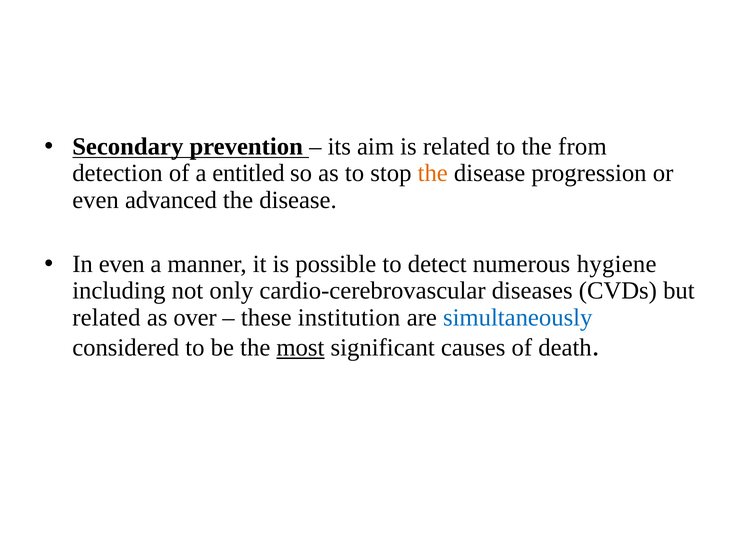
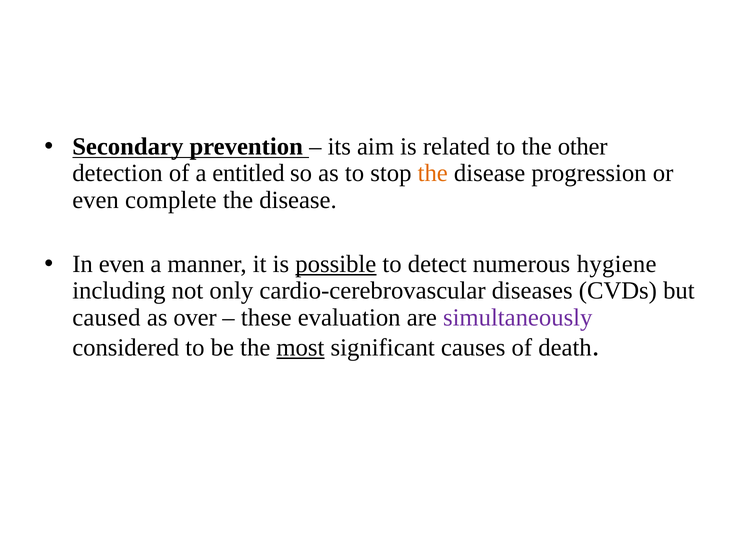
from: from -> other
advanced: advanced -> complete
possible underline: none -> present
related at (106, 317): related -> caused
institution: institution -> evaluation
simultaneously colour: blue -> purple
